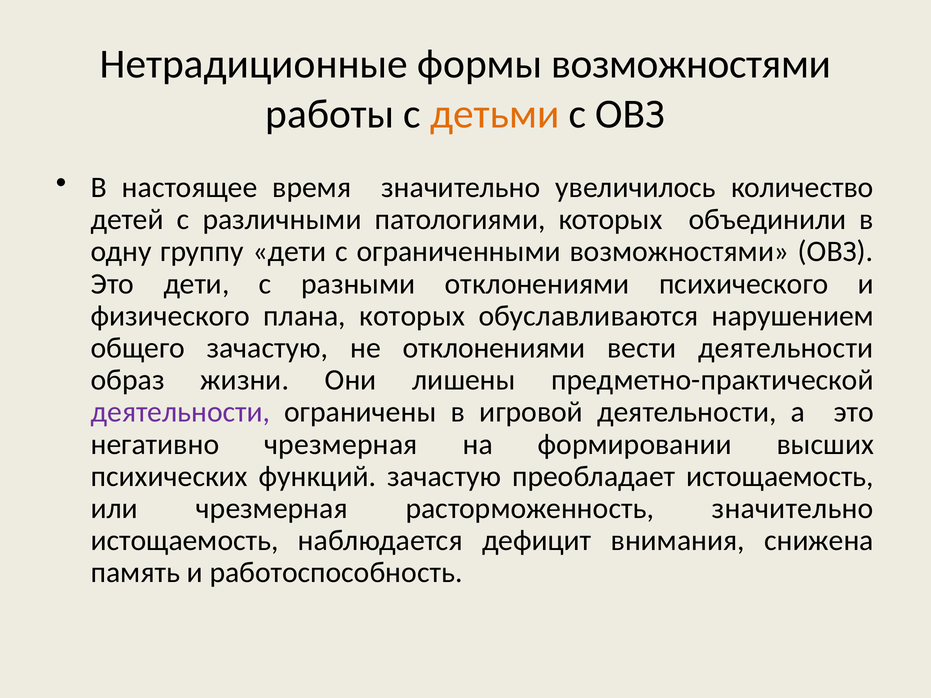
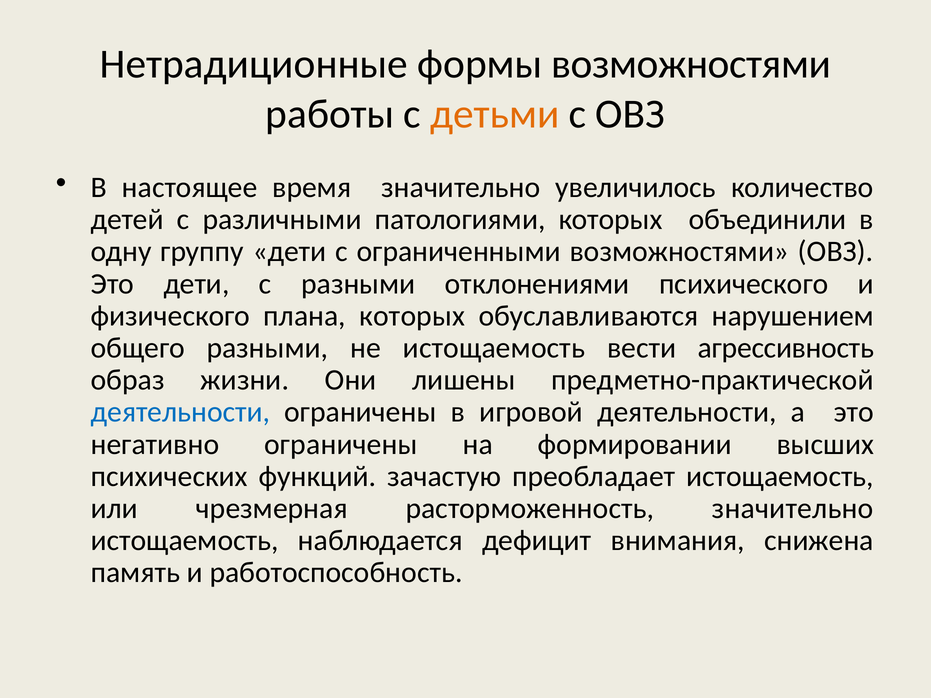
общего зачастую: зачастую -> разными
не отклонениями: отклонениями -> истощаемость
вести деятельности: деятельности -> агрессивность
деятельности at (180, 412) colour: purple -> blue
негативно чрезмерная: чрезмерная -> ограничены
